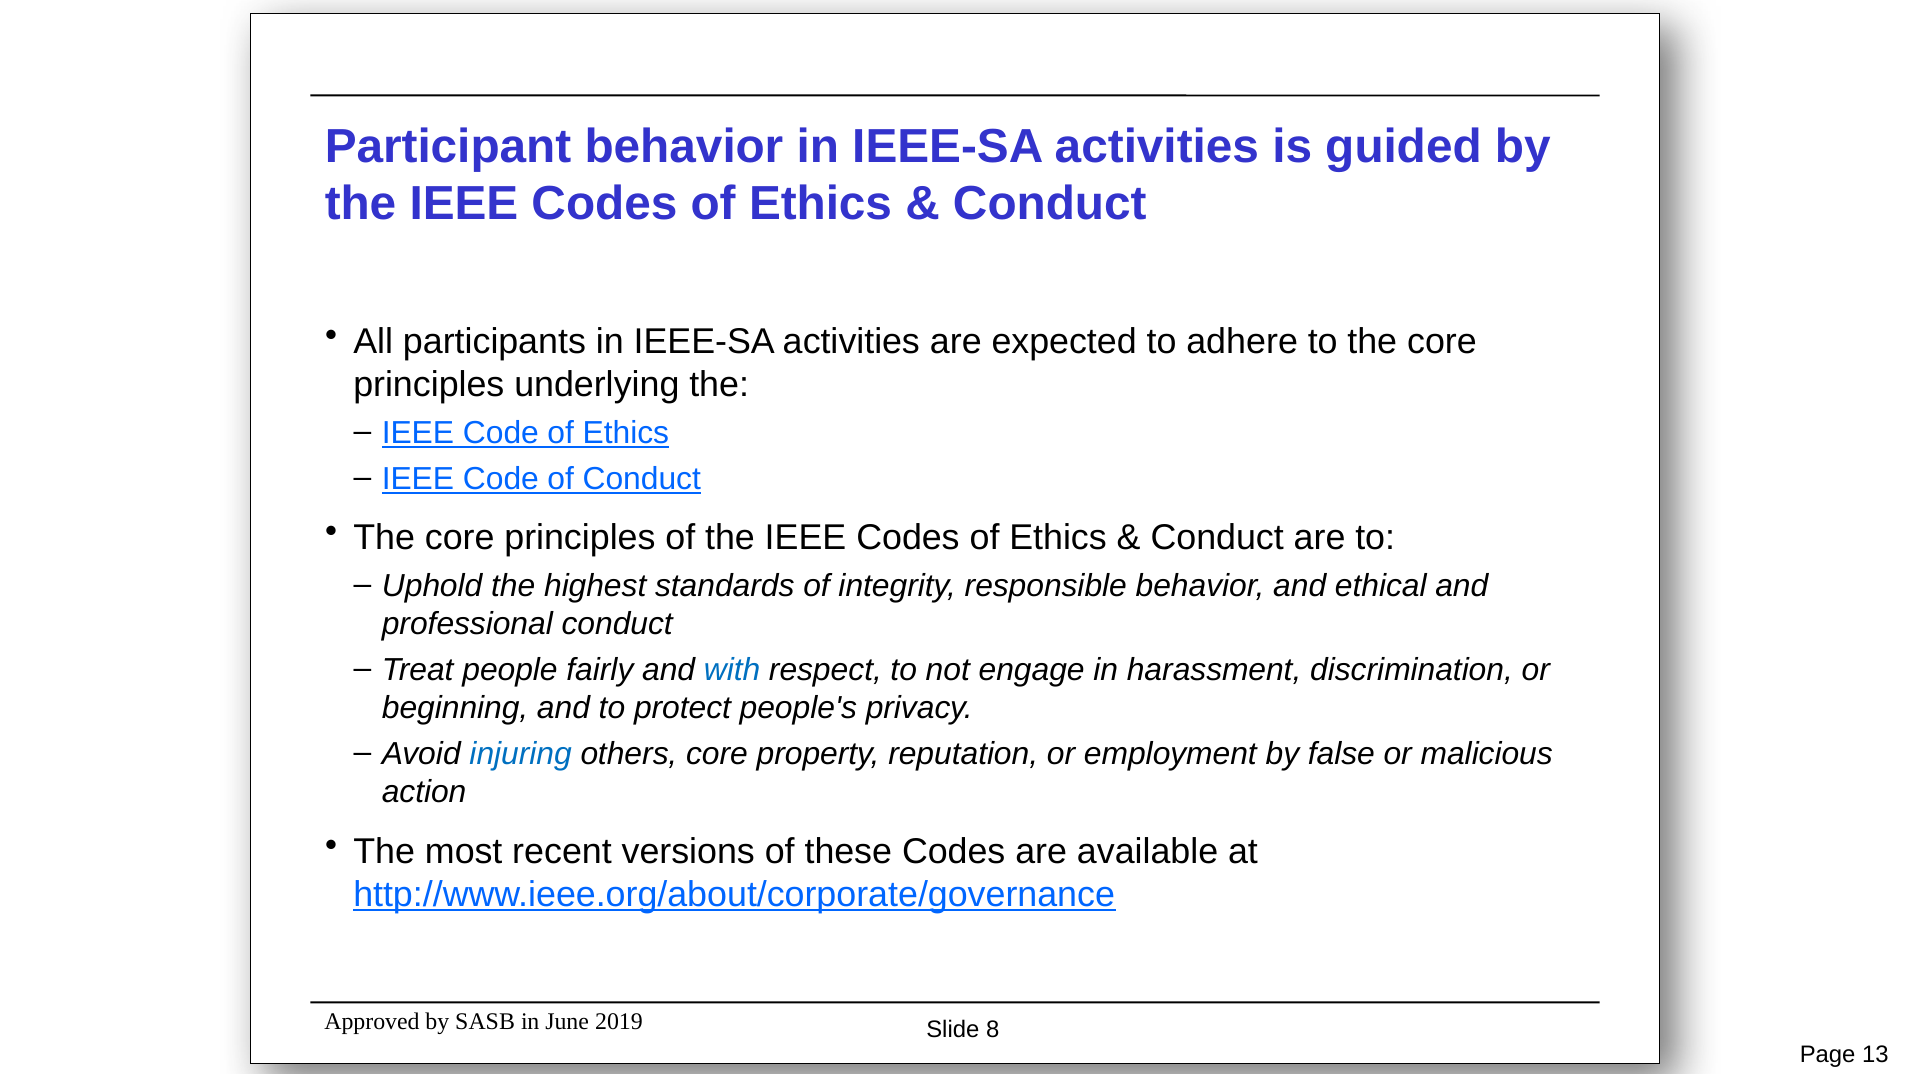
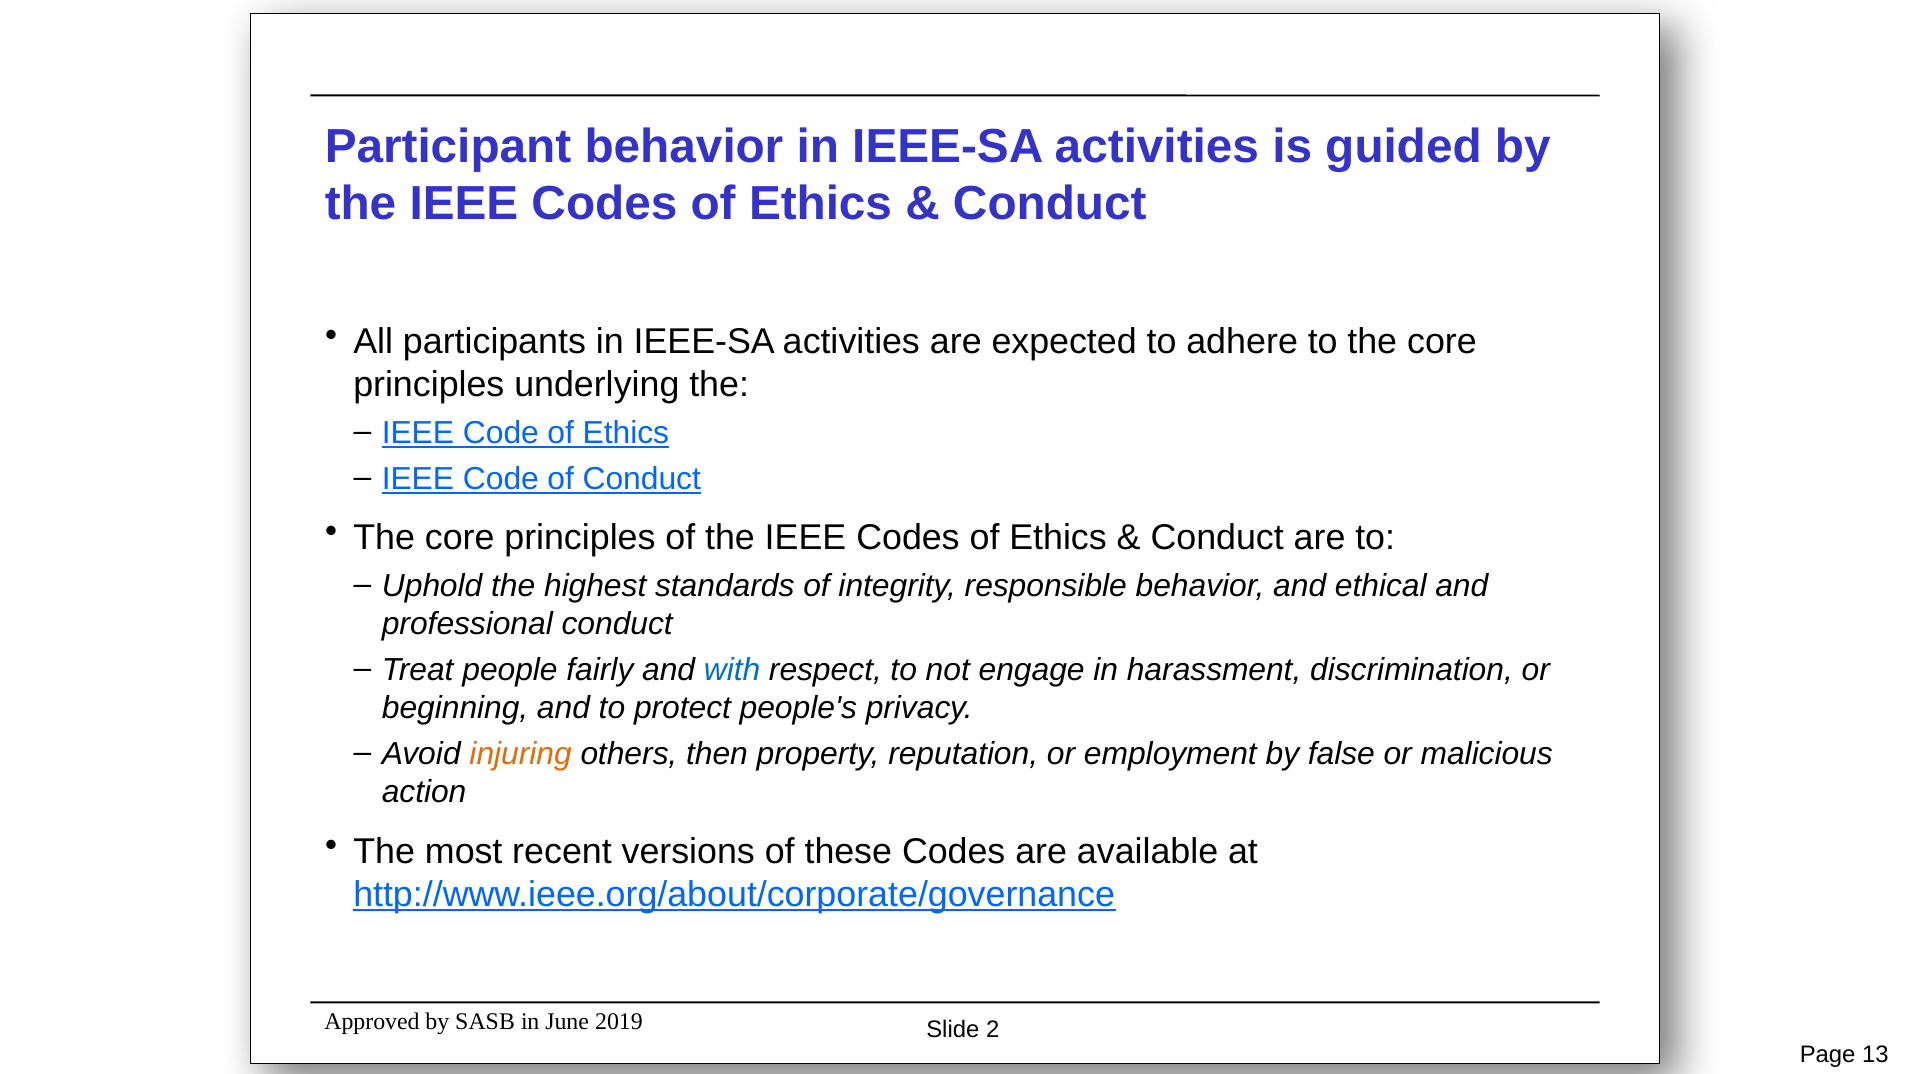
injuring colour: blue -> orange
others core: core -> then
8: 8 -> 2
